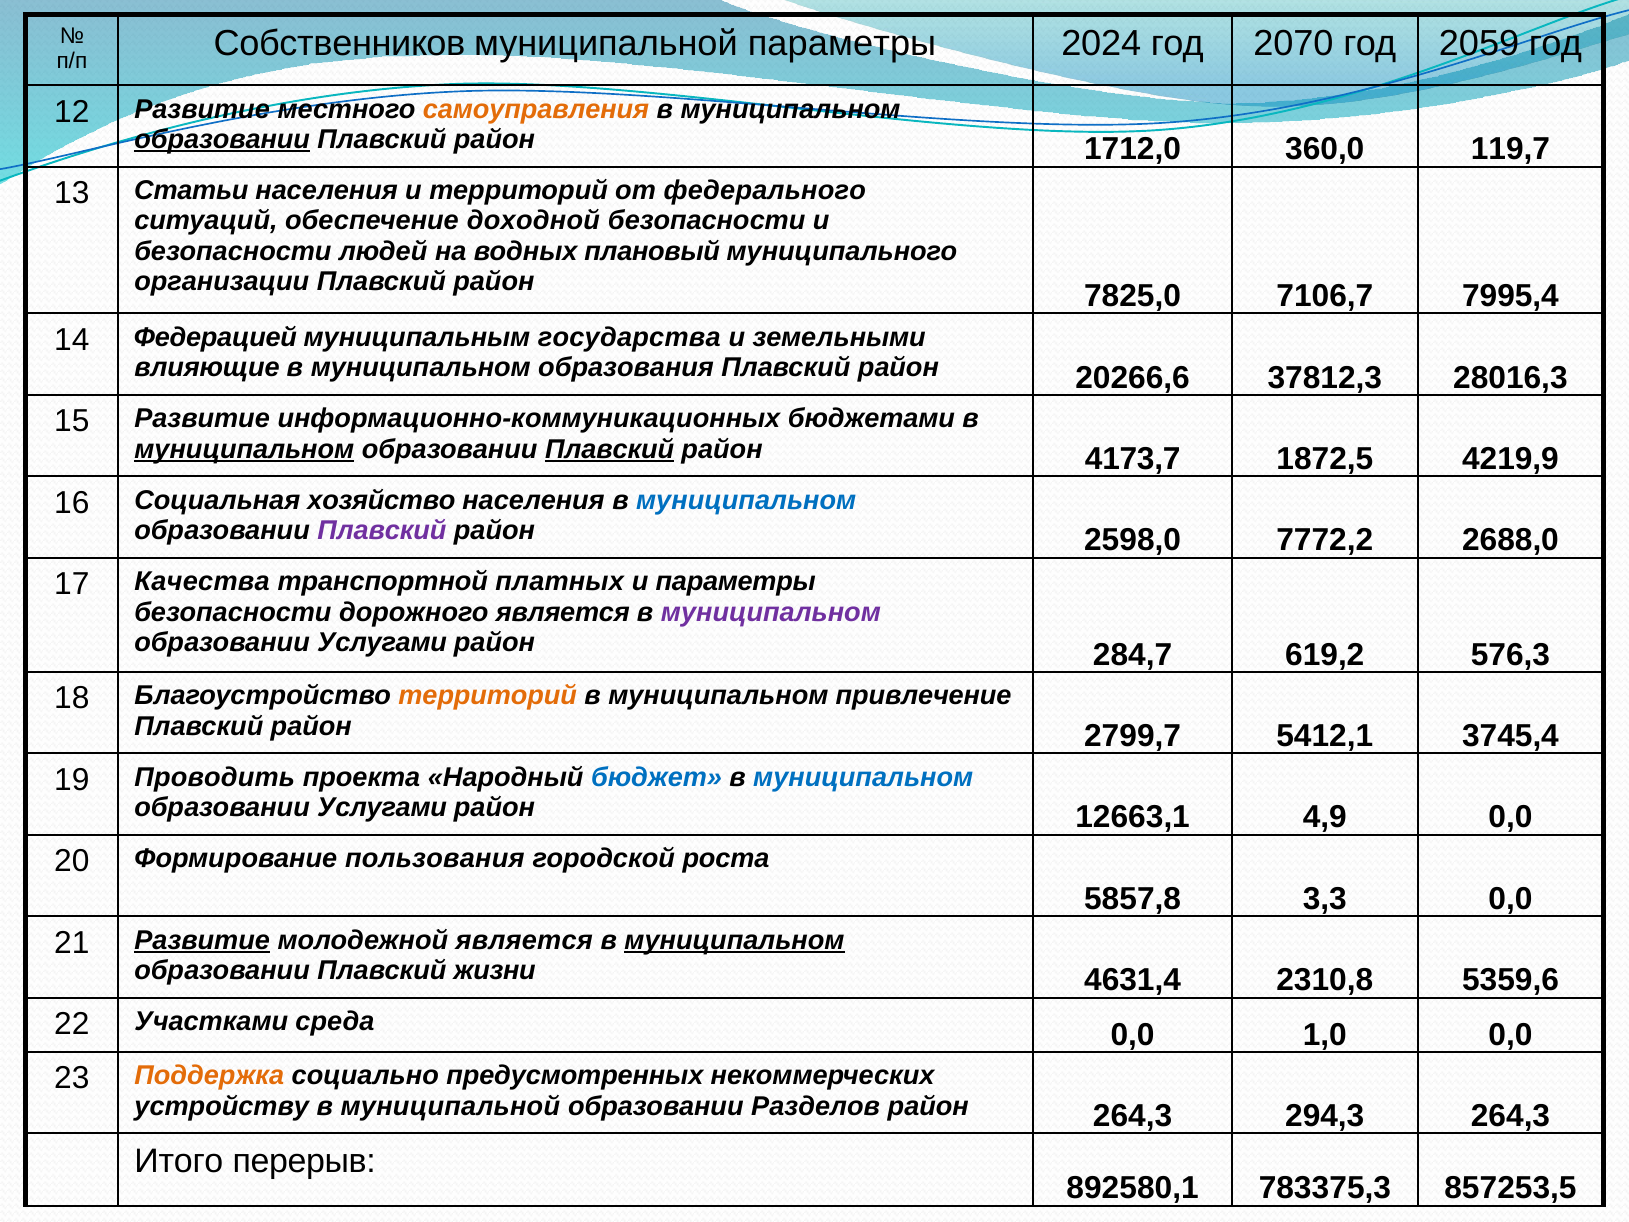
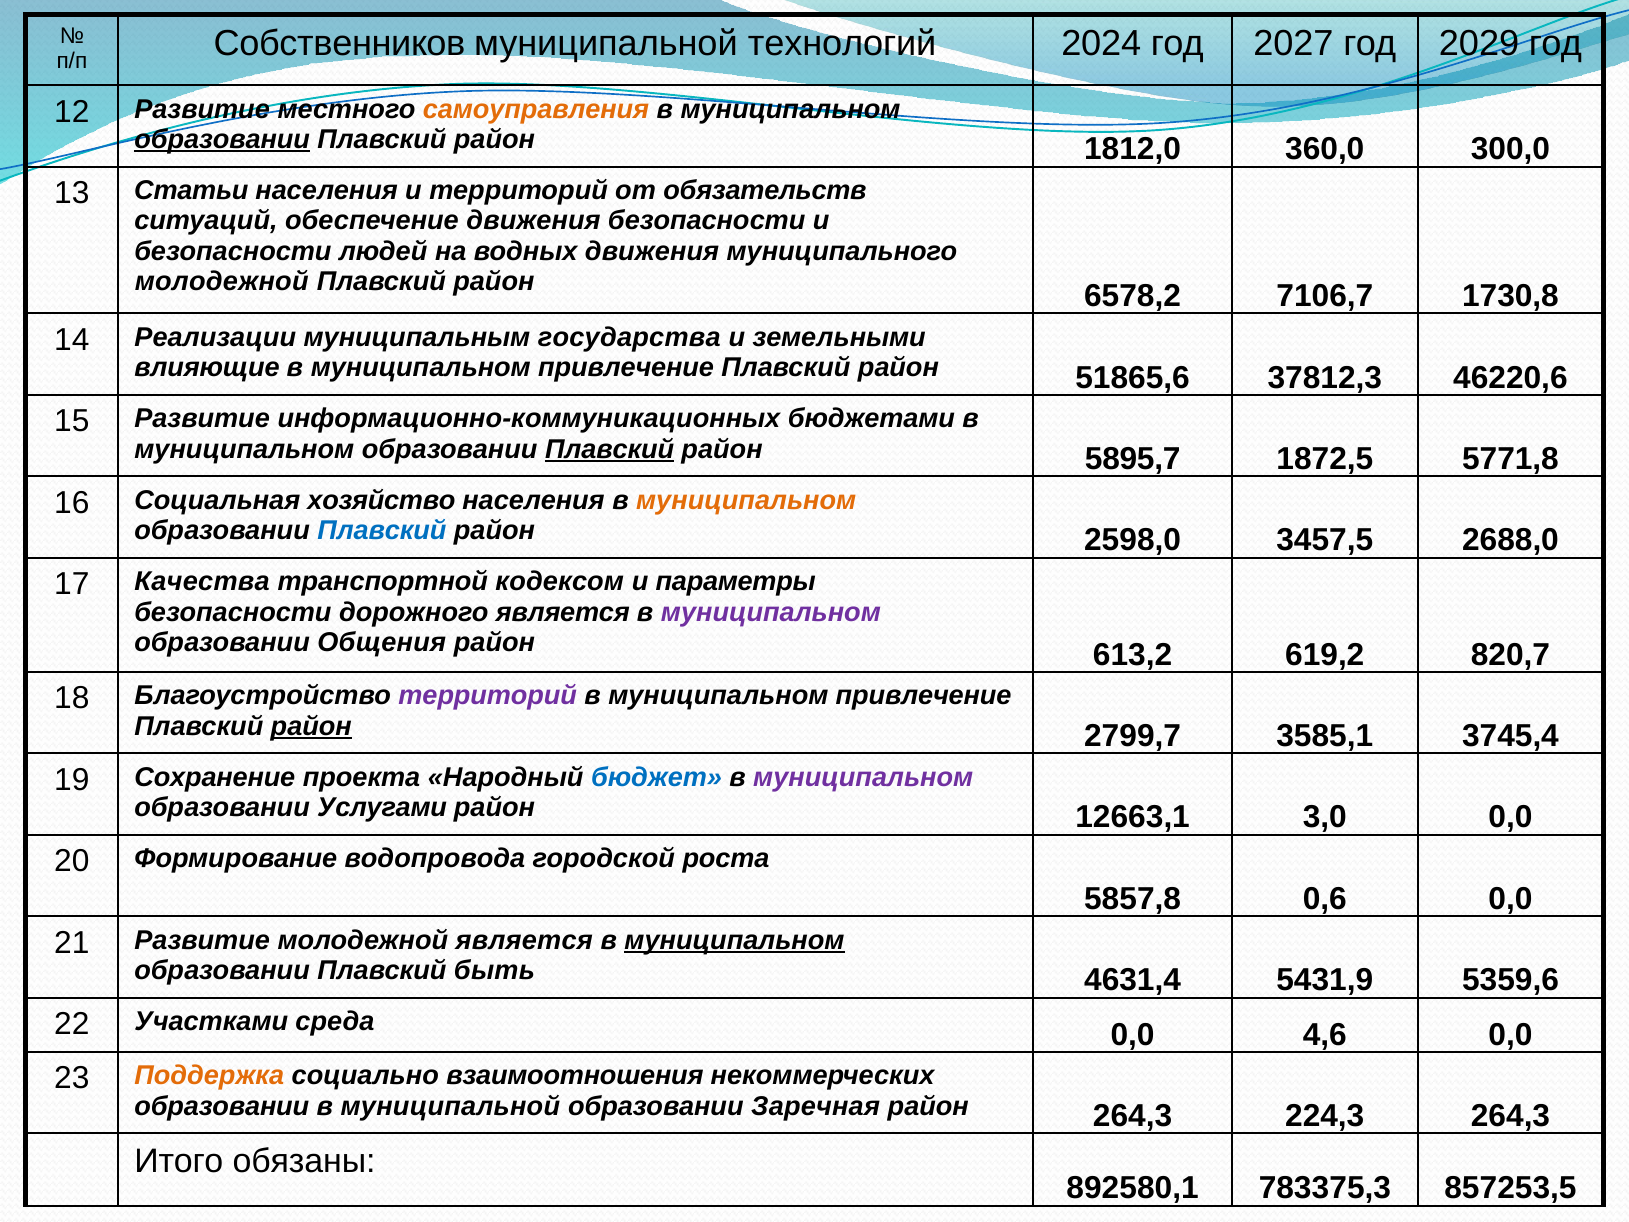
муниципальной параметры: параметры -> технологий
2070: 2070 -> 2027
2059: 2059 -> 2029
1712,0: 1712,0 -> 1812,0
119,7: 119,7 -> 300,0
федерального: федерального -> обязательств
обеспечение доходной: доходной -> движения
водных плановый: плановый -> движения
организации at (222, 282): организации -> молодежной
7825,0: 7825,0 -> 6578,2
7995,4: 7995,4 -> 1730,8
Федерацией: Федерацией -> Реализации
образования at (626, 368): образования -> привлечение
20266,6: 20266,6 -> 51865,6
28016,3: 28016,3 -> 46220,6
муниципальном at (244, 449) underline: present -> none
4173,7: 4173,7 -> 5895,7
4219,9: 4219,9 -> 5771,8
муниципальном at (746, 500) colour: blue -> orange
Плавский at (382, 530) colour: purple -> blue
7772,2: 7772,2 -> 3457,5
платных: платных -> кодексом
Услугами at (382, 642): Услугами -> Общения
284,7: 284,7 -> 613,2
576,3: 576,3 -> 820,7
территорий at (488, 696) colour: orange -> purple
район at (311, 726) underline: none -> present
5412,1: 5412,1 -> 3585,1
Проводить: Проводить -> Сохранение
муниципальном at (863, 777) colour: blue -> purple
4,9: 4,9 -> 3,0
пользования: пользования -> водопровода
3,3: 3,3 -> 0,6
Развитие at (202, 940) underline: present -> none
жизни: жизни -> быть
2310,8: 2310,8 -> 5431,9
1,0: 1,0 -> 4,6
предусмотренных: предусмотренных -> взаимоотношения
устройству at (222, 1106): устройству -> образовании
Разделов: Разделов -> Заречная
294,3: 294,3 -> 224,3
перерыв: перерыв -> обязаны
